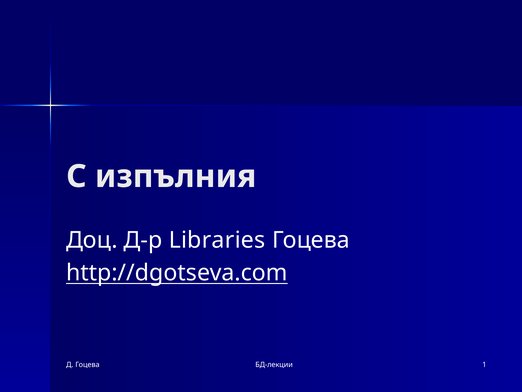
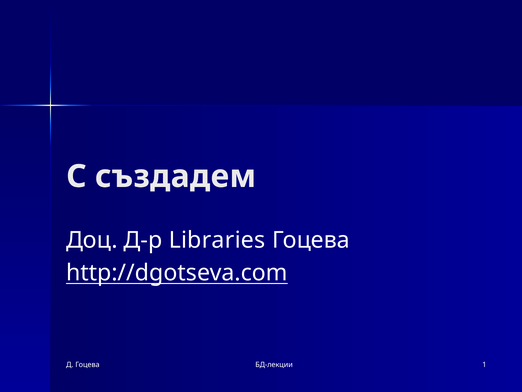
изпълния: изпълния -> създадем
